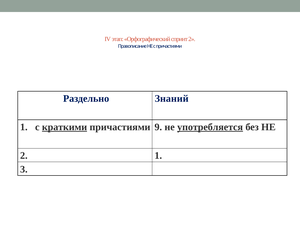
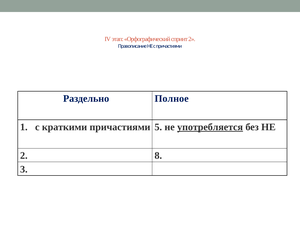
Знаний: Знаний -> Полное
краткими underline: present -> none
9: 9 -> 5
2 1: 1 -> 8
